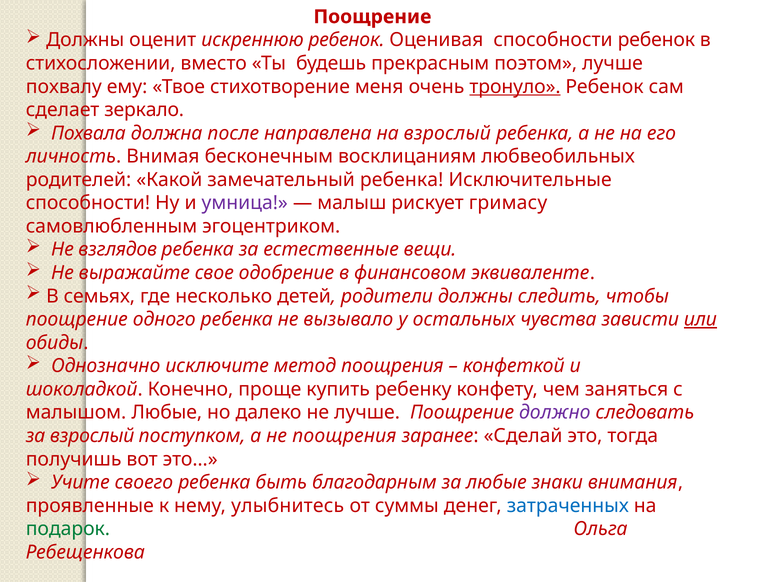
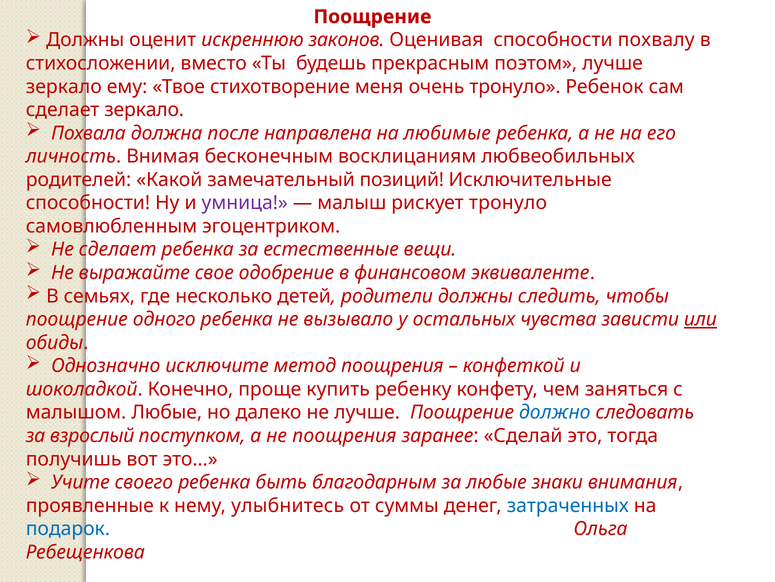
искреннюю ребенок: ребенок -> законов
способности ребенок: ребенок -> похвалу
похвалу at (64, 87): похвалу -> зеркало
тронуло at (515, 87) underline: present -> none
на взрослый: взрослый -> любимые
замечательный ребенка: ребенка -> позиций
рискует гримасу: гримасу -> тронуло
Не взглядов: взглядов -> сделает
должно colour: purple -> blue
подарок colour: green -> blue
